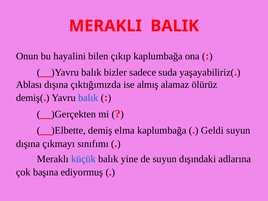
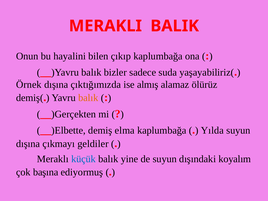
Ablası: Ablası -> Örnek
balık at (88, 98) colour: blue -> orange
Geldi: Geldi -> Yılda
sınıfımı: sınıfımı -> geldiler
adlarına: adlarına -> koyalım
